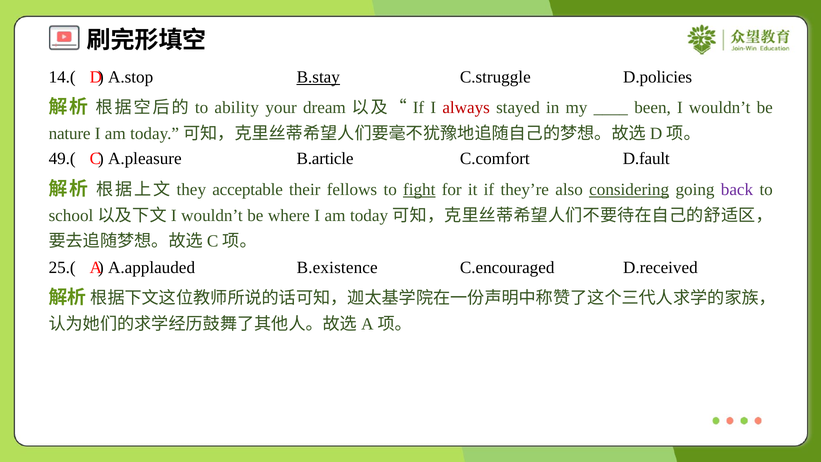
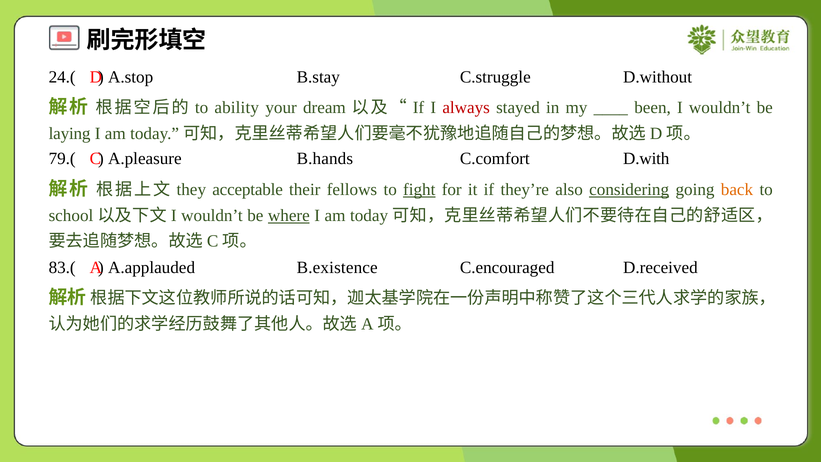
14.(: 14.( -> 24.(
B.stay underline: present -> none
D.policies: D.policies -> D.without
nature: nature -> laying
49.(: 49.( -> 79.(
B.article: B.article -> B.hands
D.fault: D.fault -> D.with
back colour: purple -> orange
where underline: none -> present
25.(: 25.( -> 83.(
